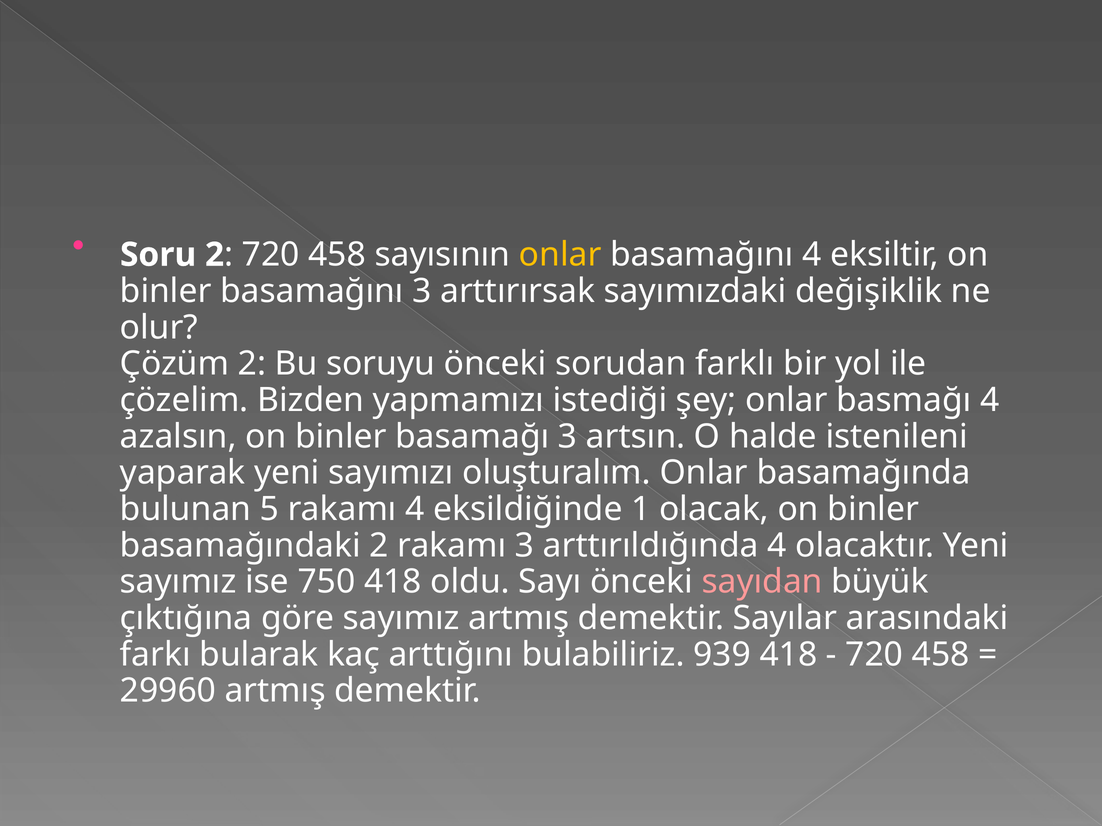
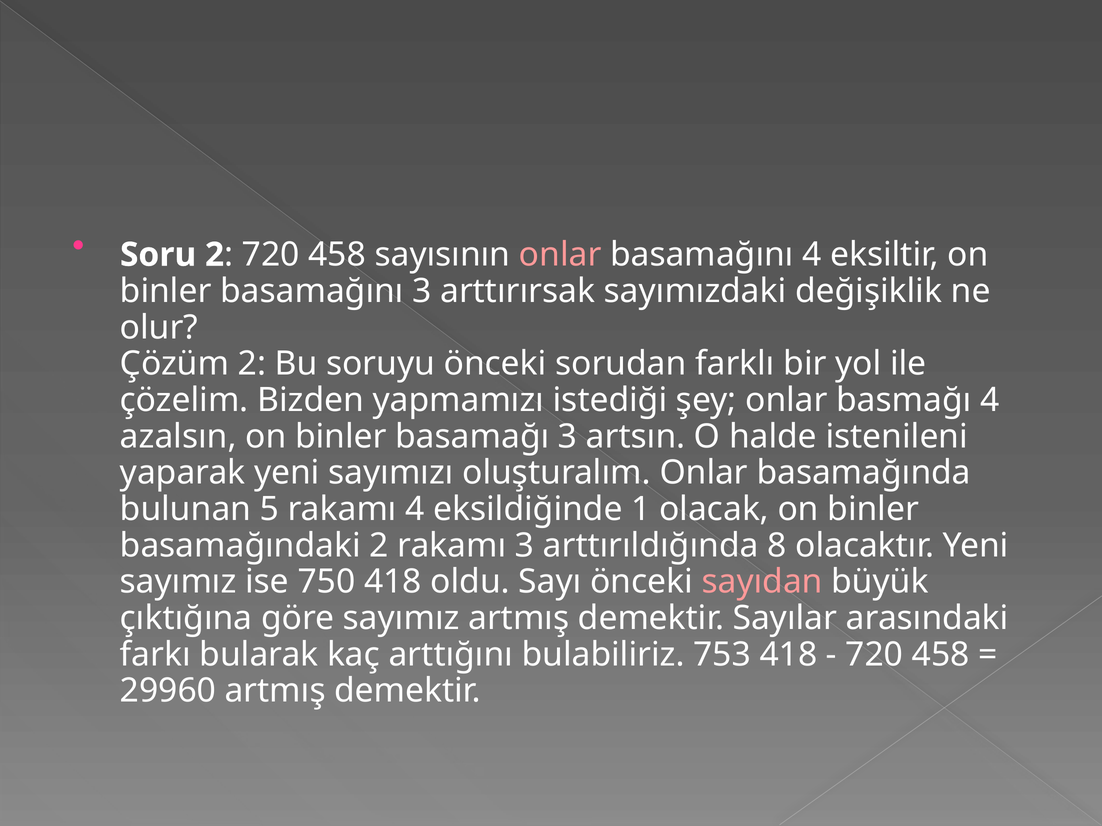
onlar at (560, 255) colour: yellow -> pink
arttırıldığında 4: 4 -> 8
939: 939 -> 753
